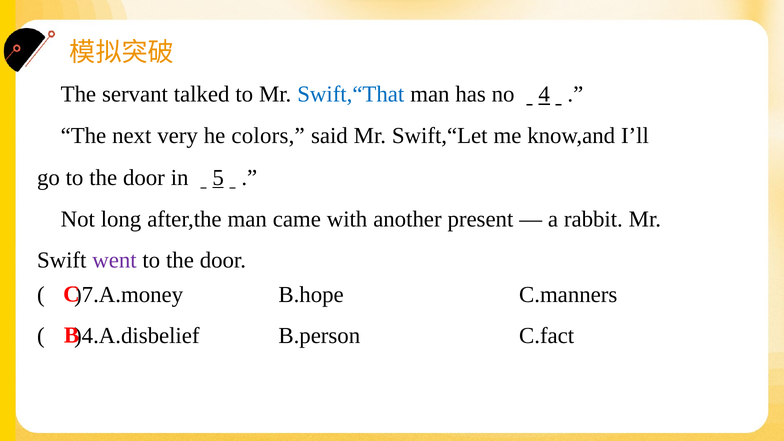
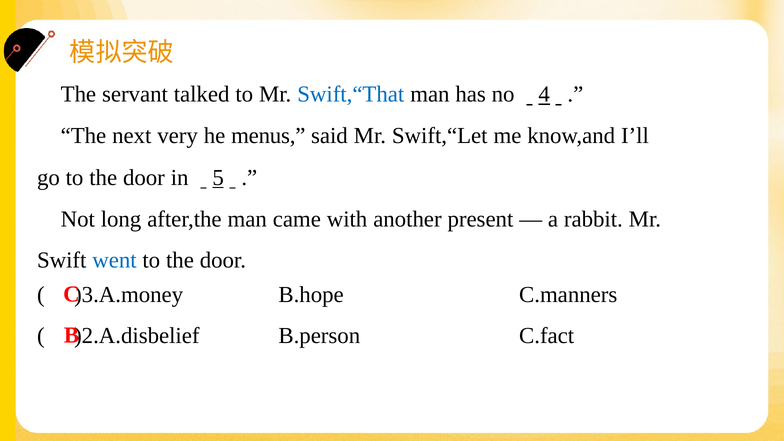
colors: colors -> menus
went colour: purple -> blue
)7.A.money: )7.A.money -> )3.A.money
)4.A.disbelief: )4.A.disbelief -> )2.A.disbelief
